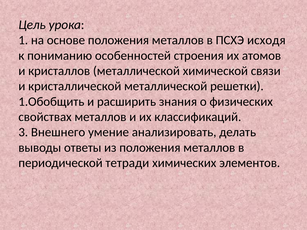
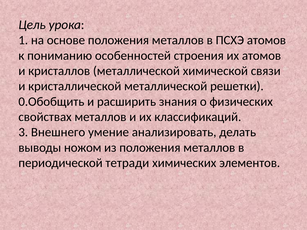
ПСХЭ исходя: исходя -> атомов
1.Обобщить: 1.Обобщить -> 0.Обобщить
ответы: ответы -> ножом
